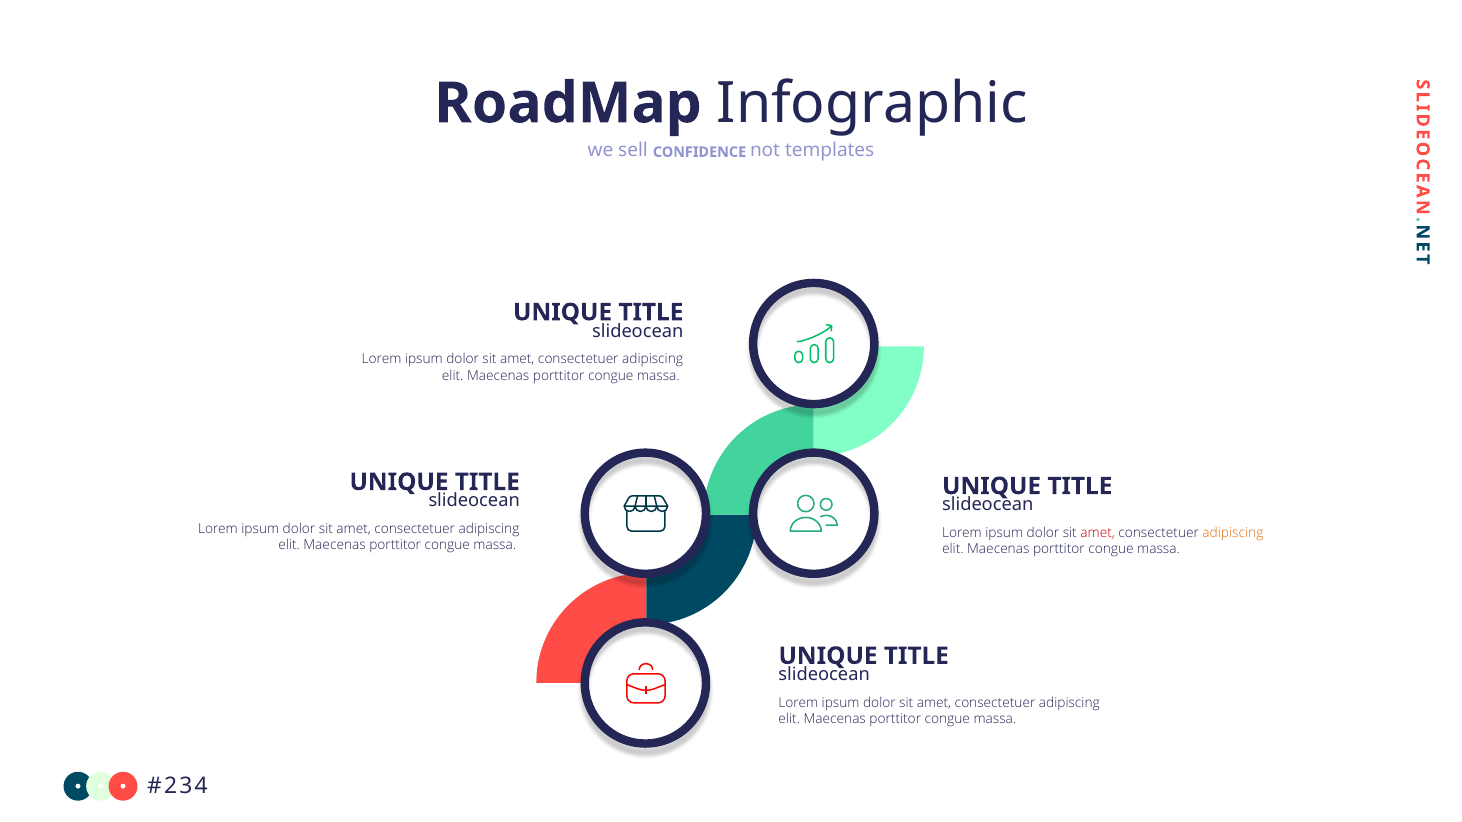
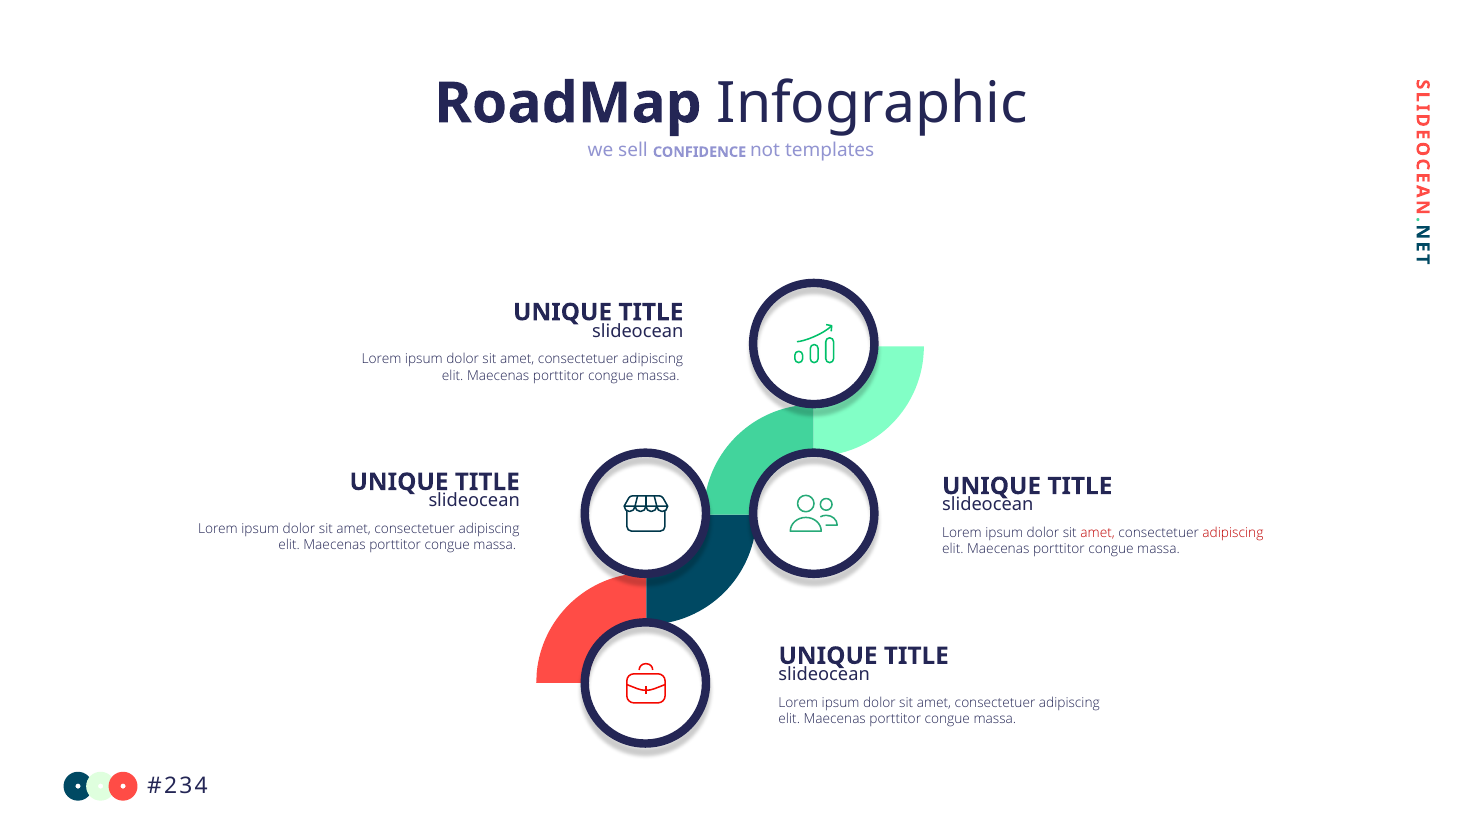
adipiscing at (1233, 533) colour: orange -> red
